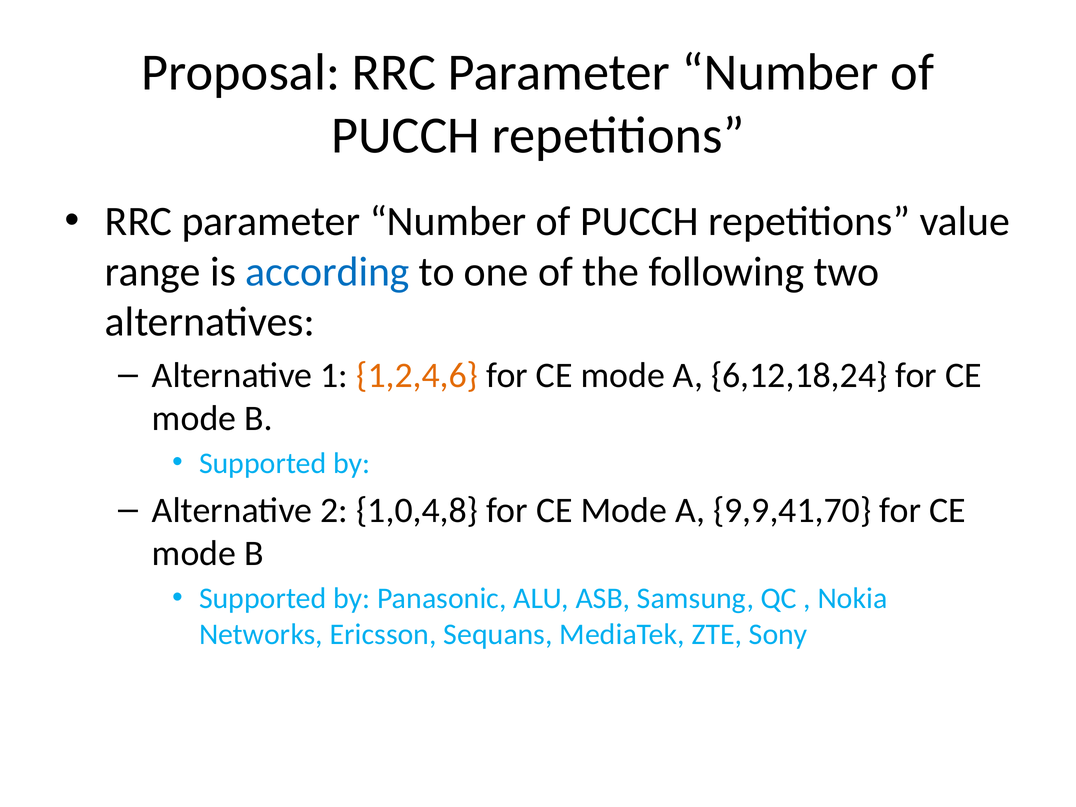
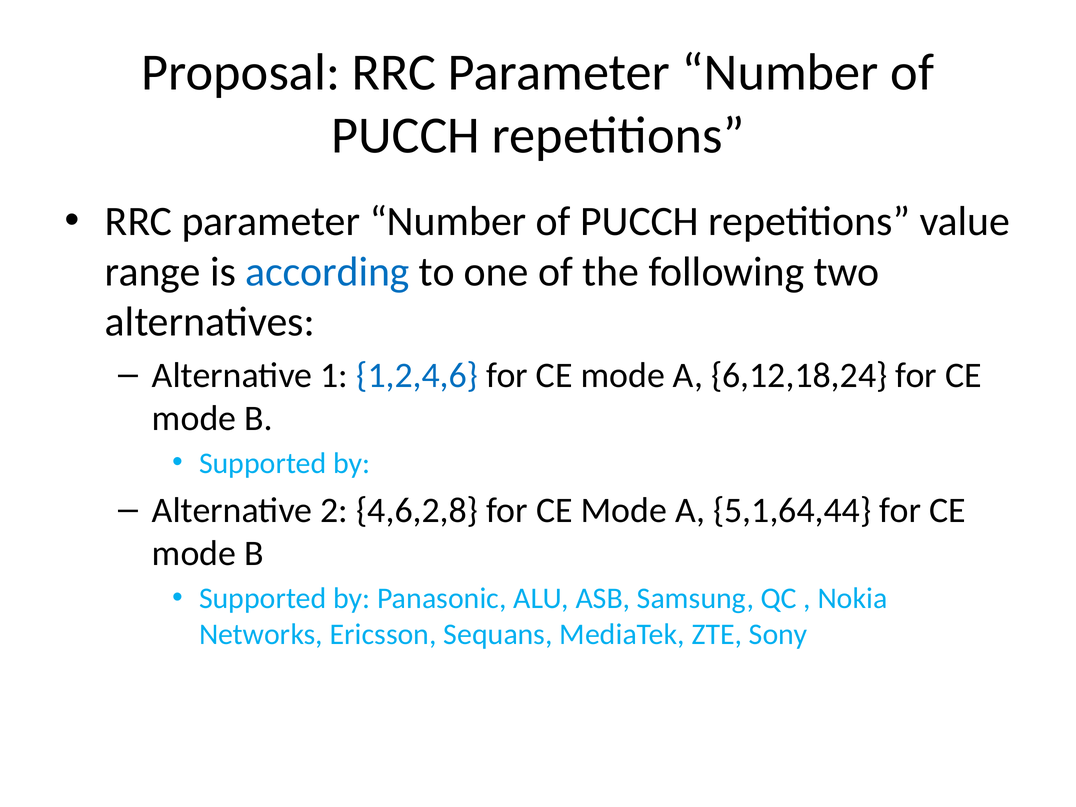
1,2,4,6 colour: orange -> blue
1,0,4,8: 1,0,4,8 -> 4,6,2,8
9,9,41,70: 9,9,41,70 -> 5,1,64,44
